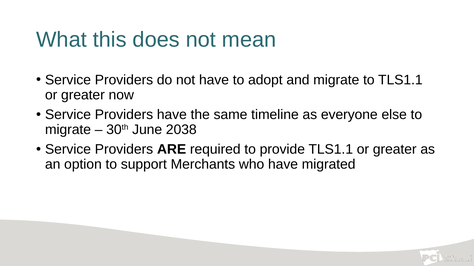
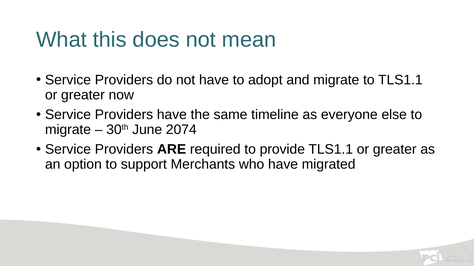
2038: 2038 -> 2074
